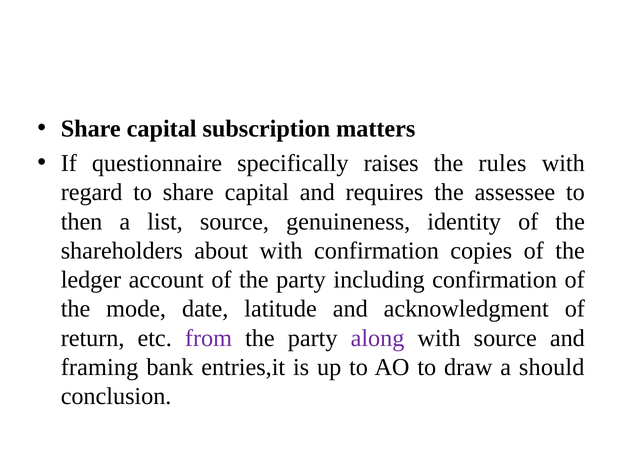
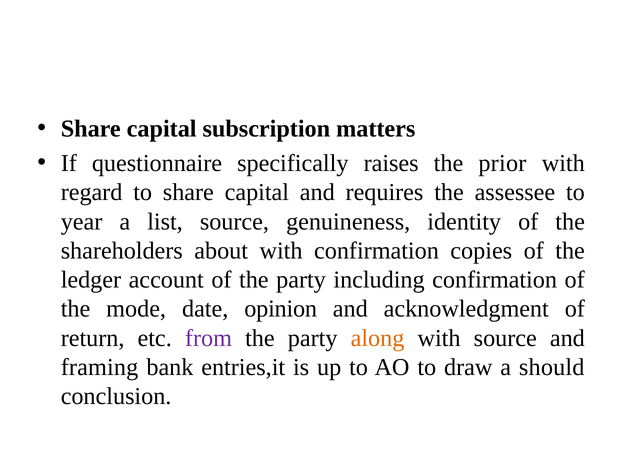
rules: rules -> prior
then: then -> year
latitude: latitude -> opinion
along colour: purple -> orange
